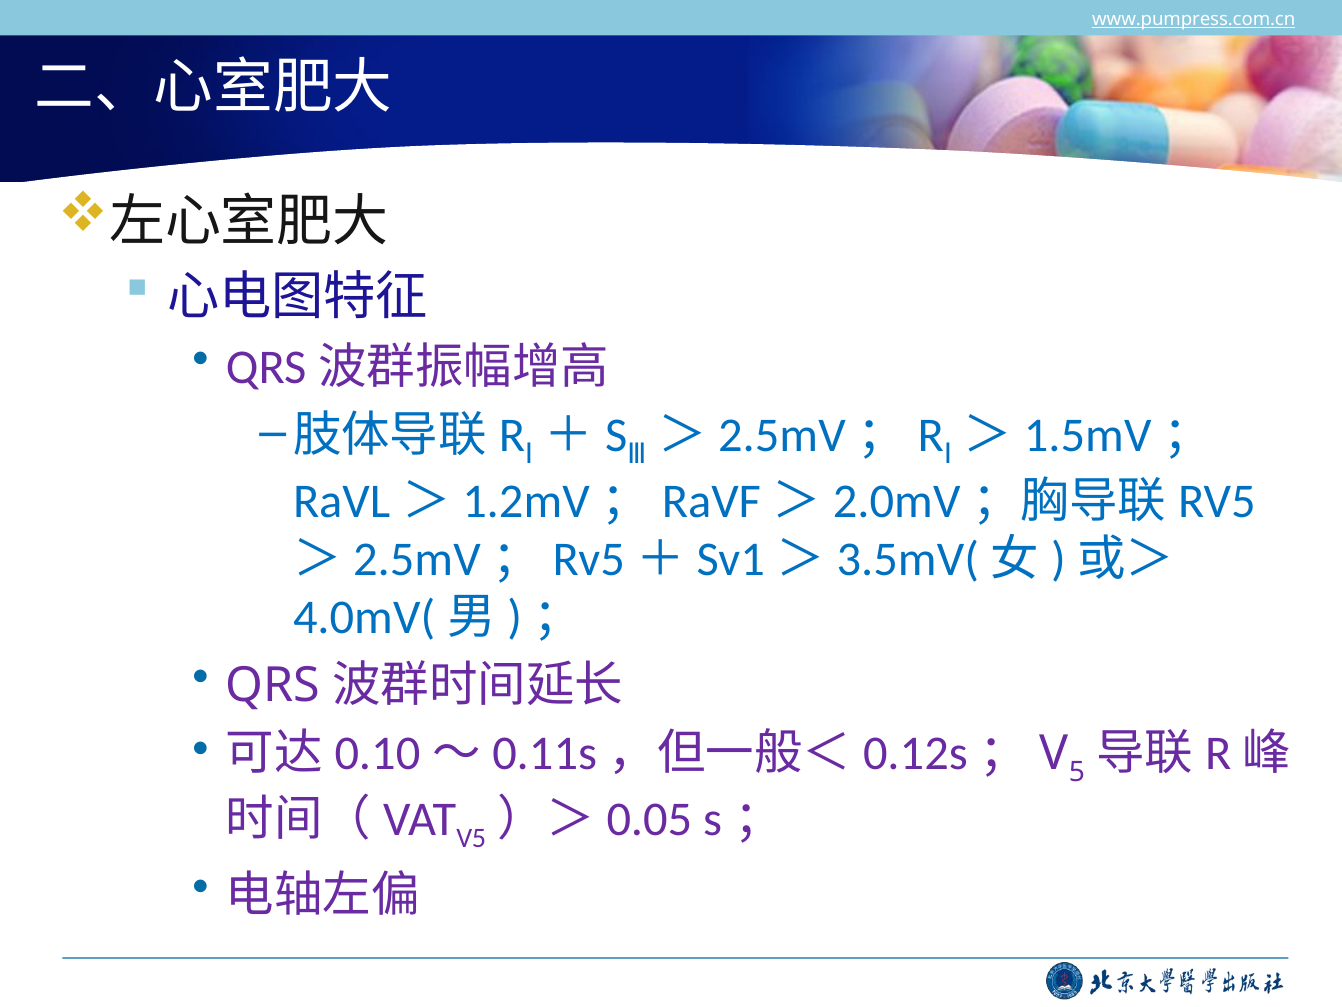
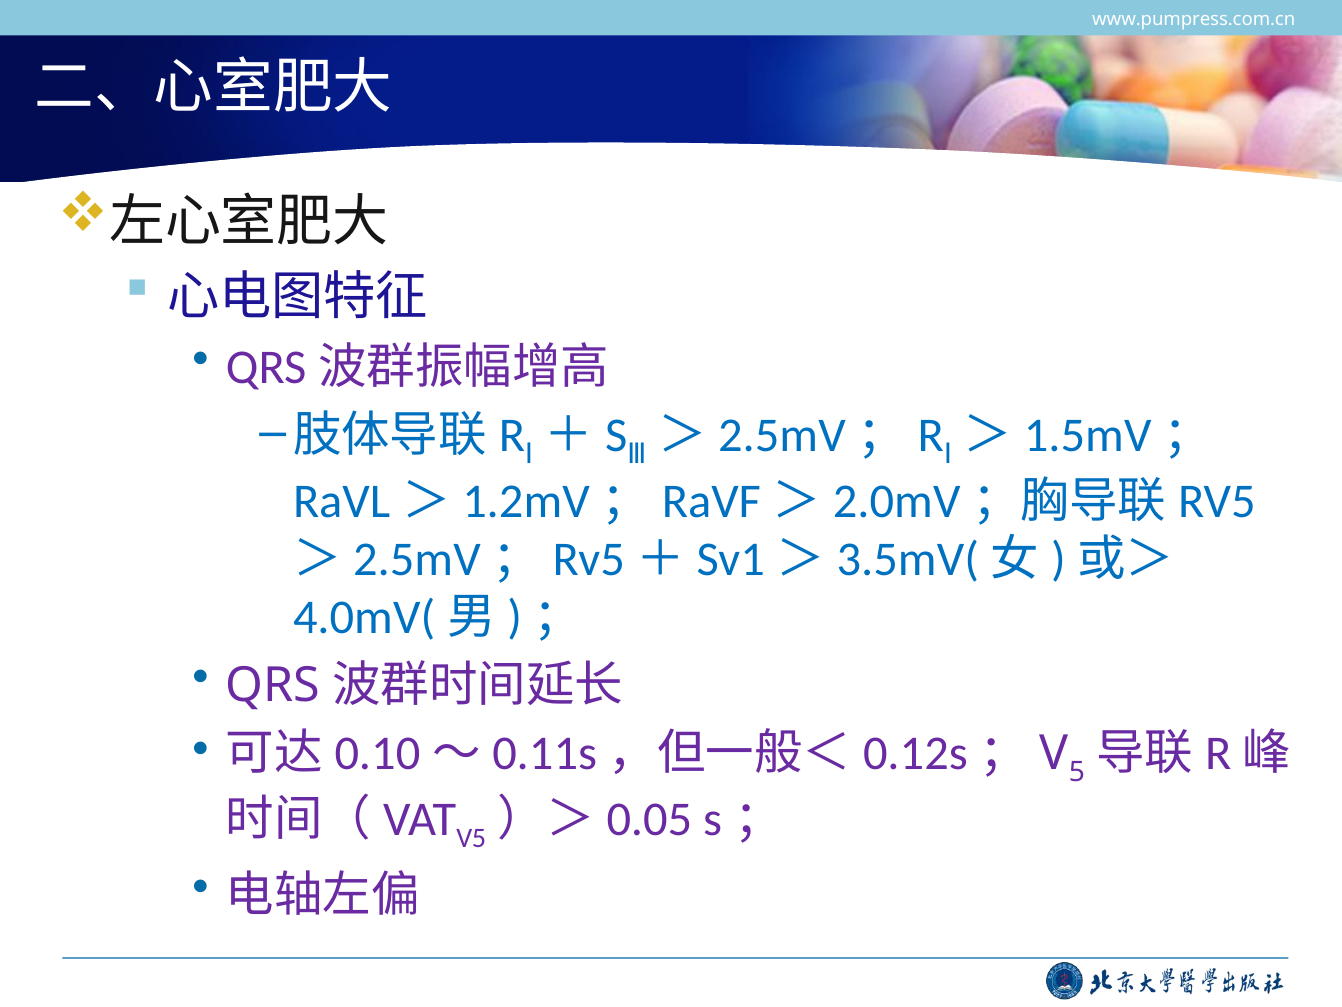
www.pumpress.com.cn underline: present -> none
